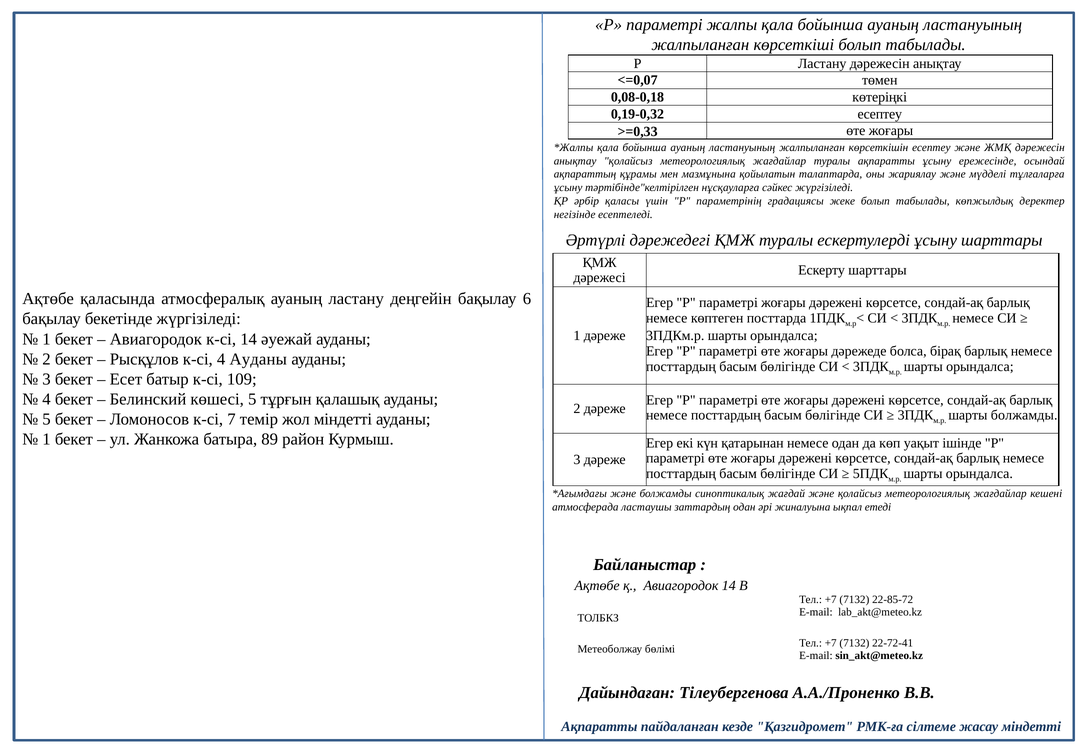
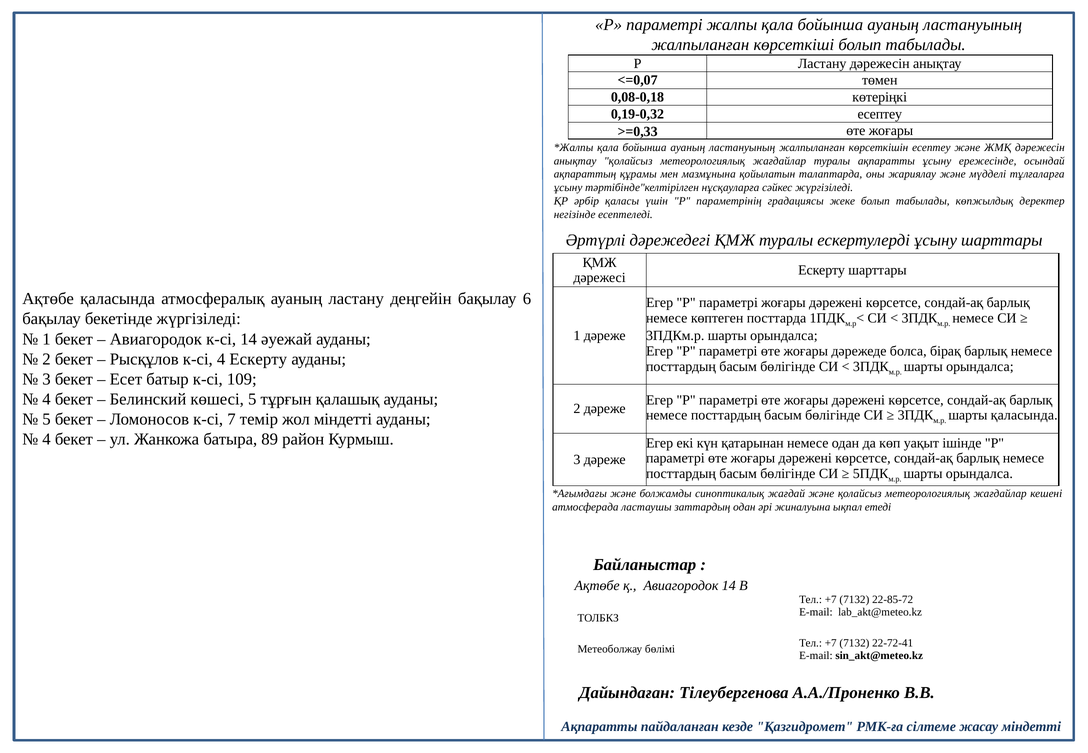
4 Ауданы: Ауданы -> Ескерту
шарты болжамды: болжамды -> қаласында
1 at (47, 440): 1 -> 4
